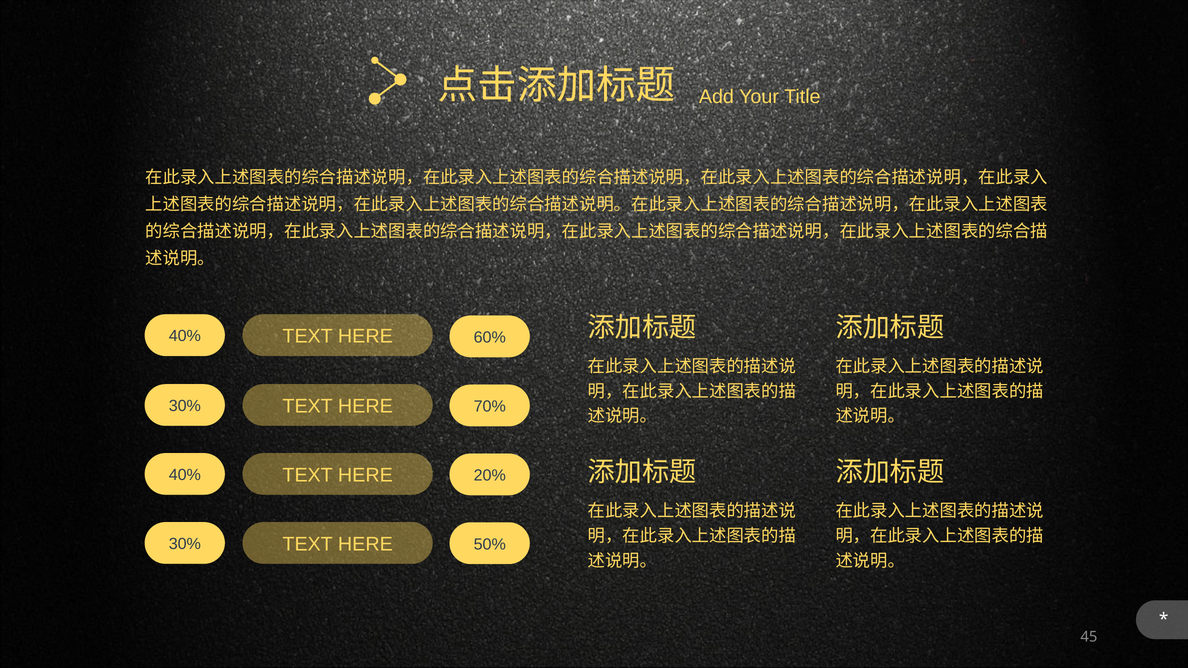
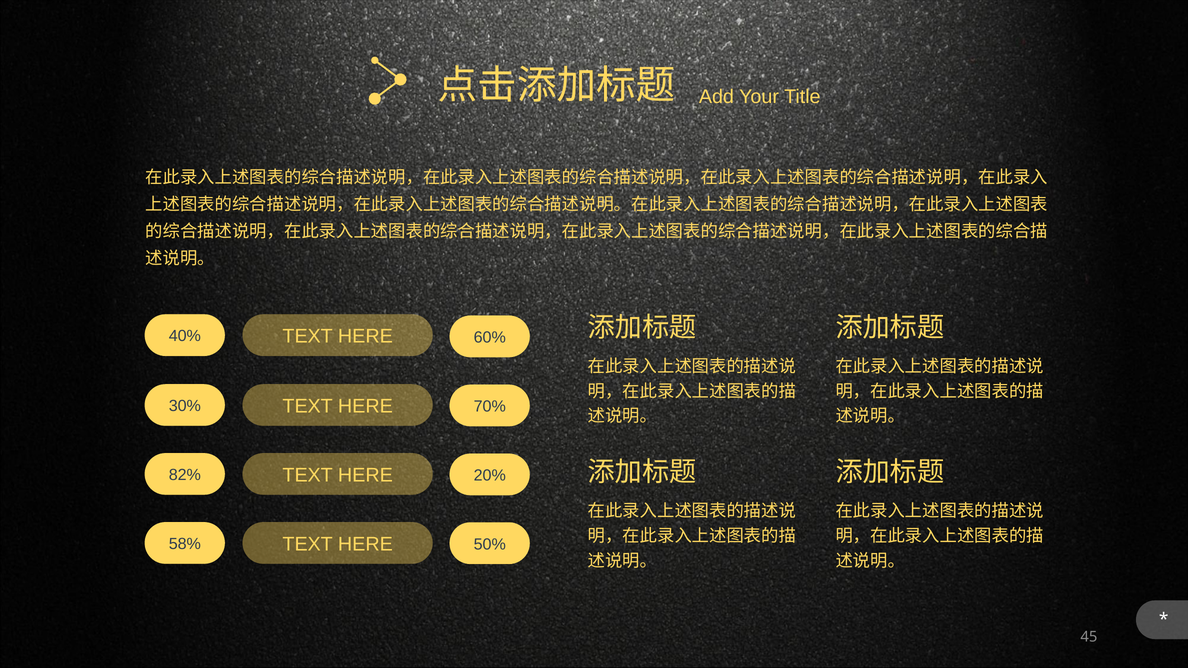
40% at (185, 475): 40% -> 82%
30% at (185, 544): 30% -> 58%
